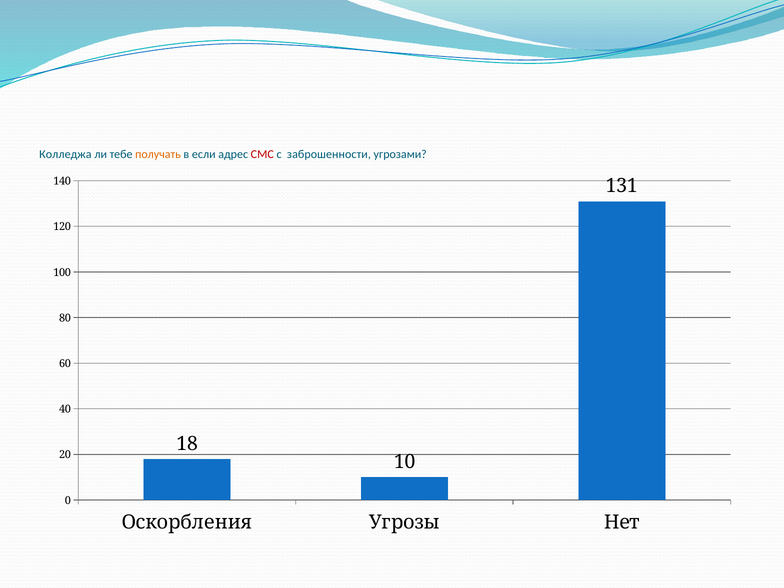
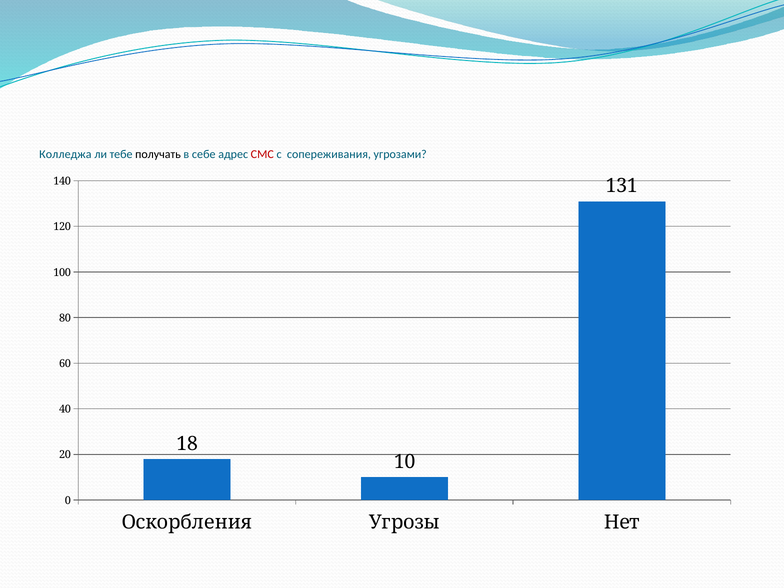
получать colour: orange -> black
если: если -> себе
заброшенности: заброшенности -> сопереживания
